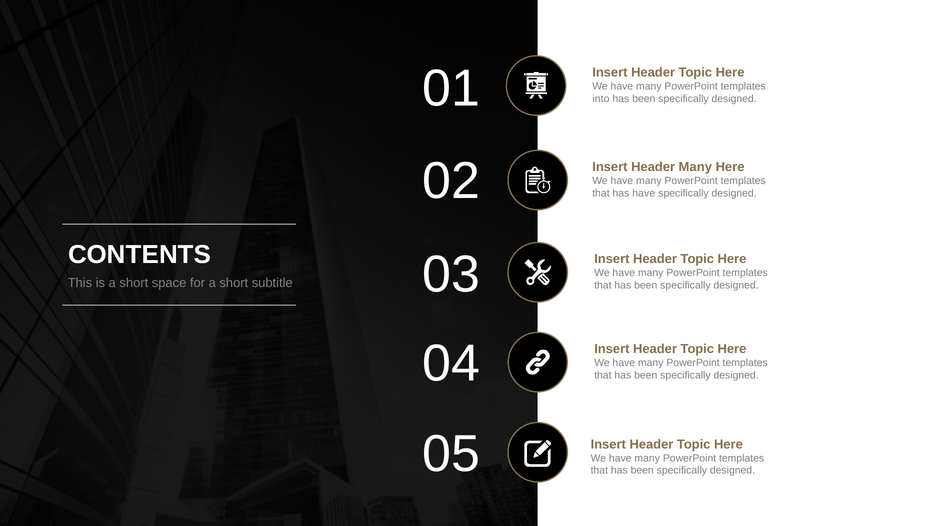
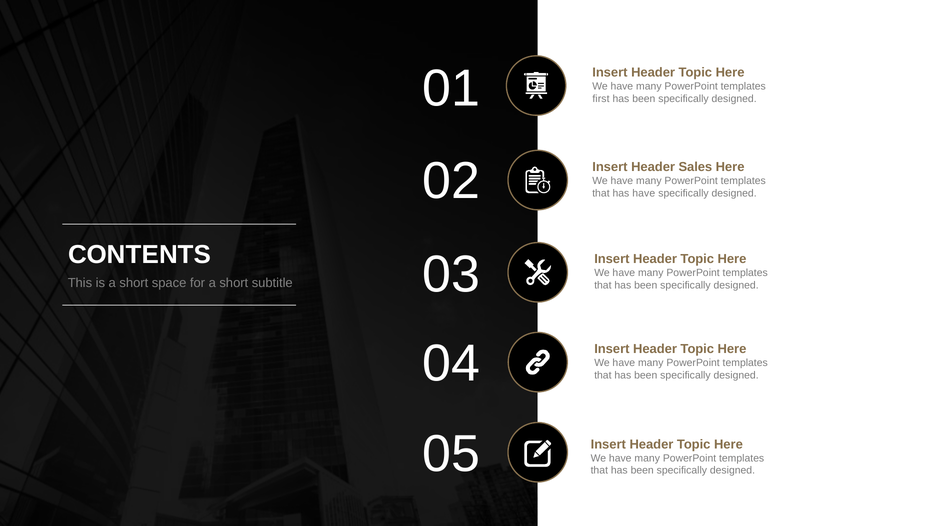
into: into -> first
Header Many: Many -> Sales
